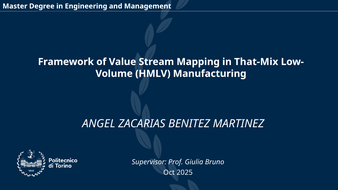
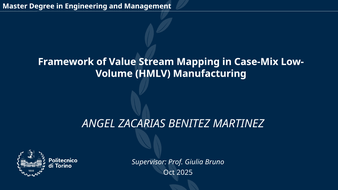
That-Mix: That-Mix -> Case-Mix
